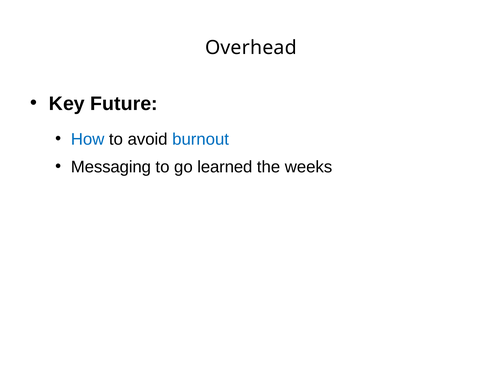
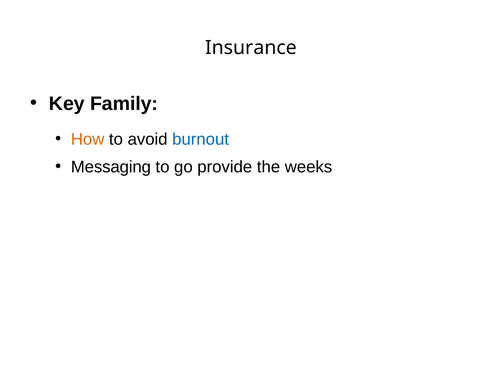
Overhead: Overhead -> Insurance
Future: Future -> Family
How colour: blue -> orange
learned: learned -> provide
